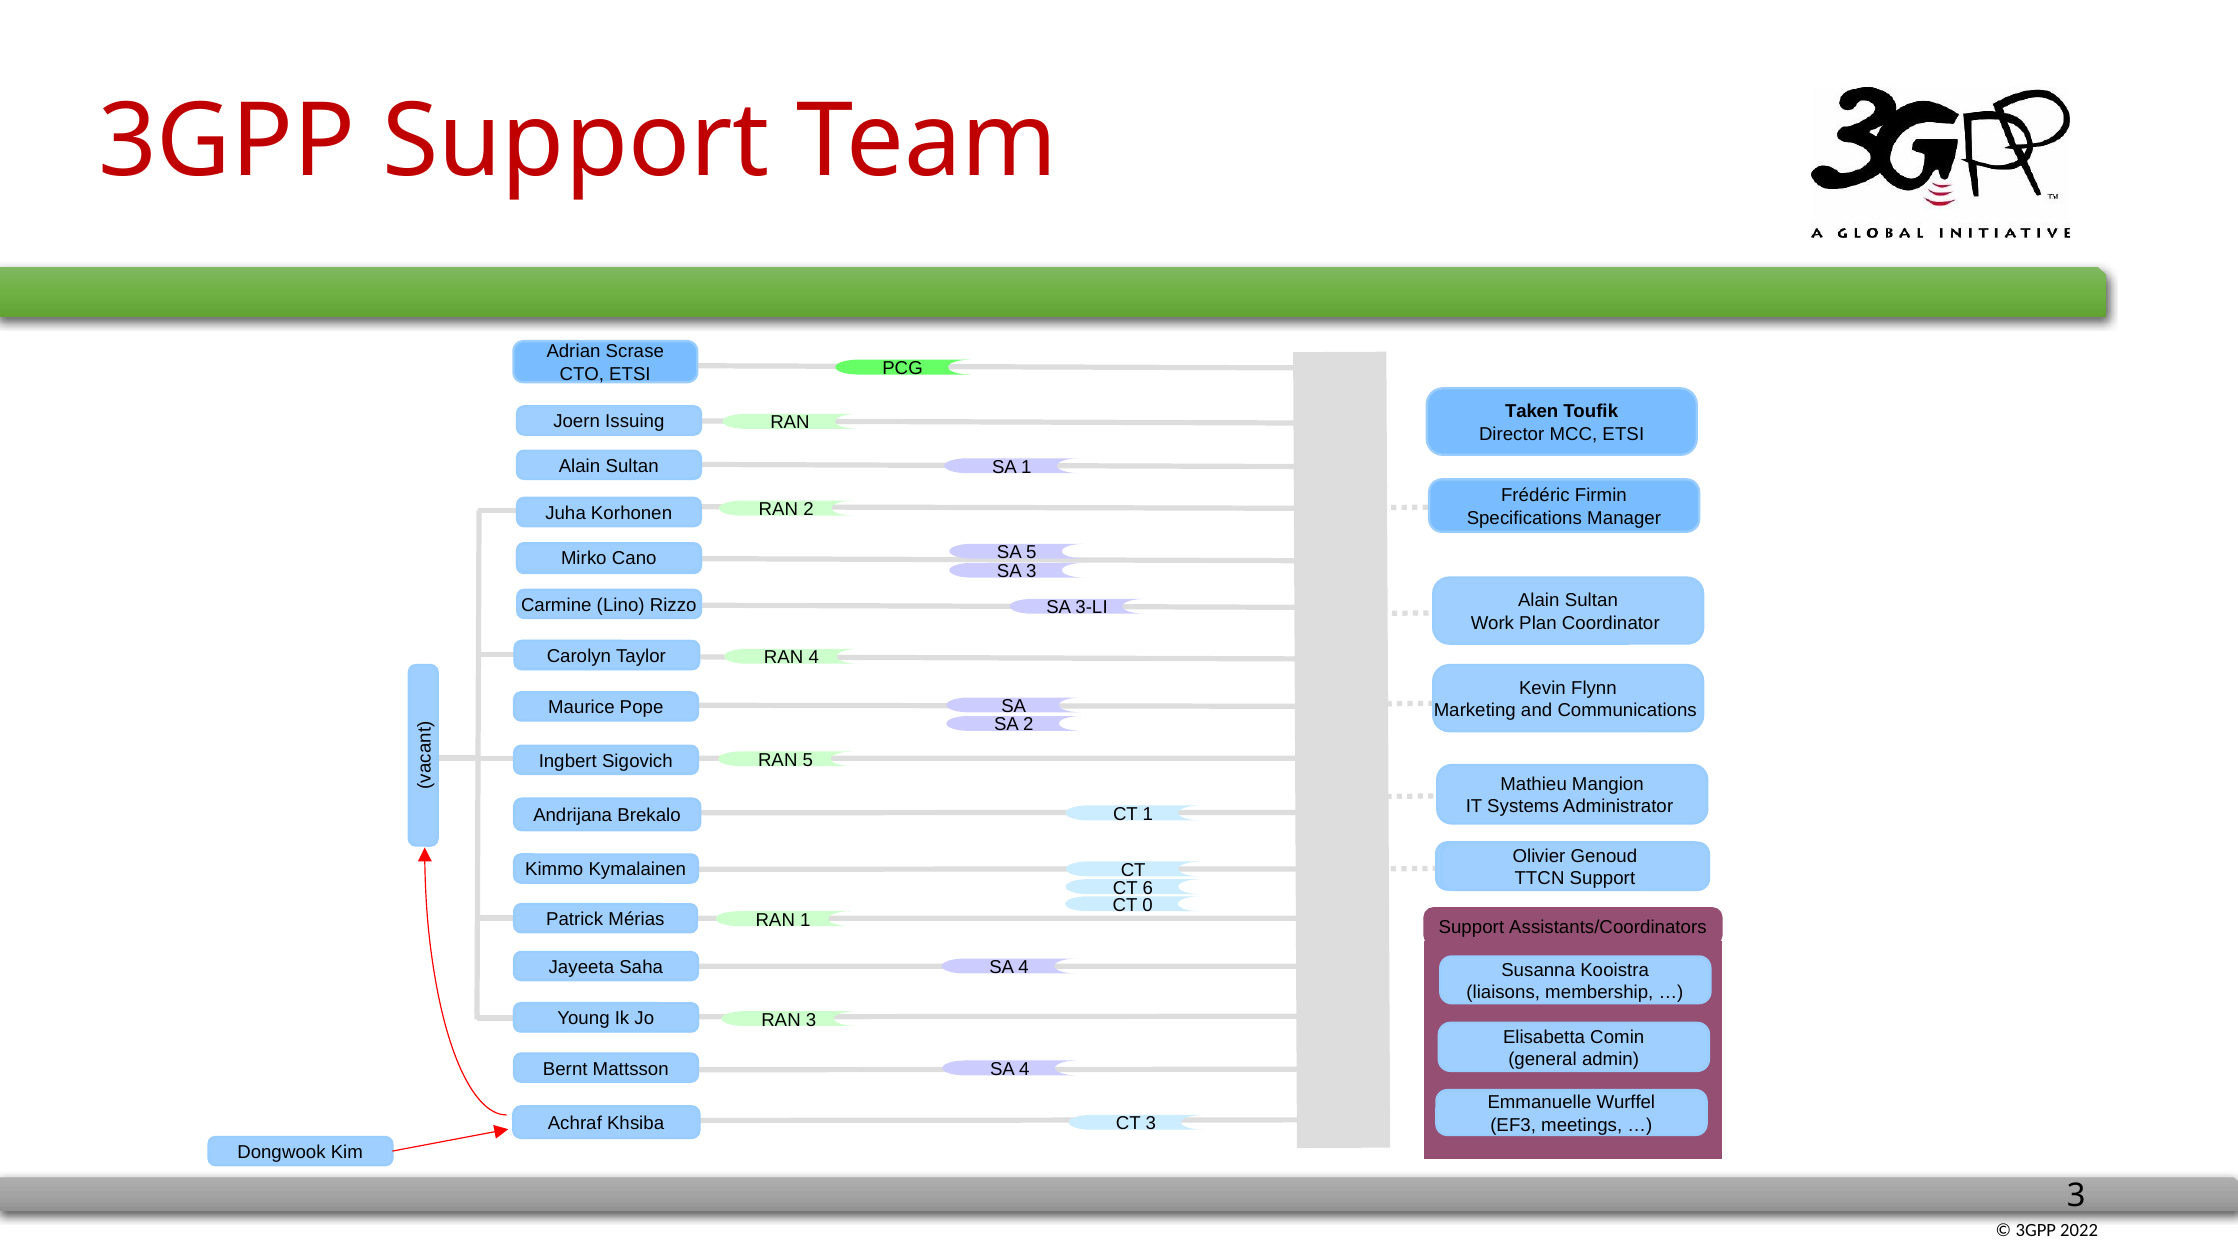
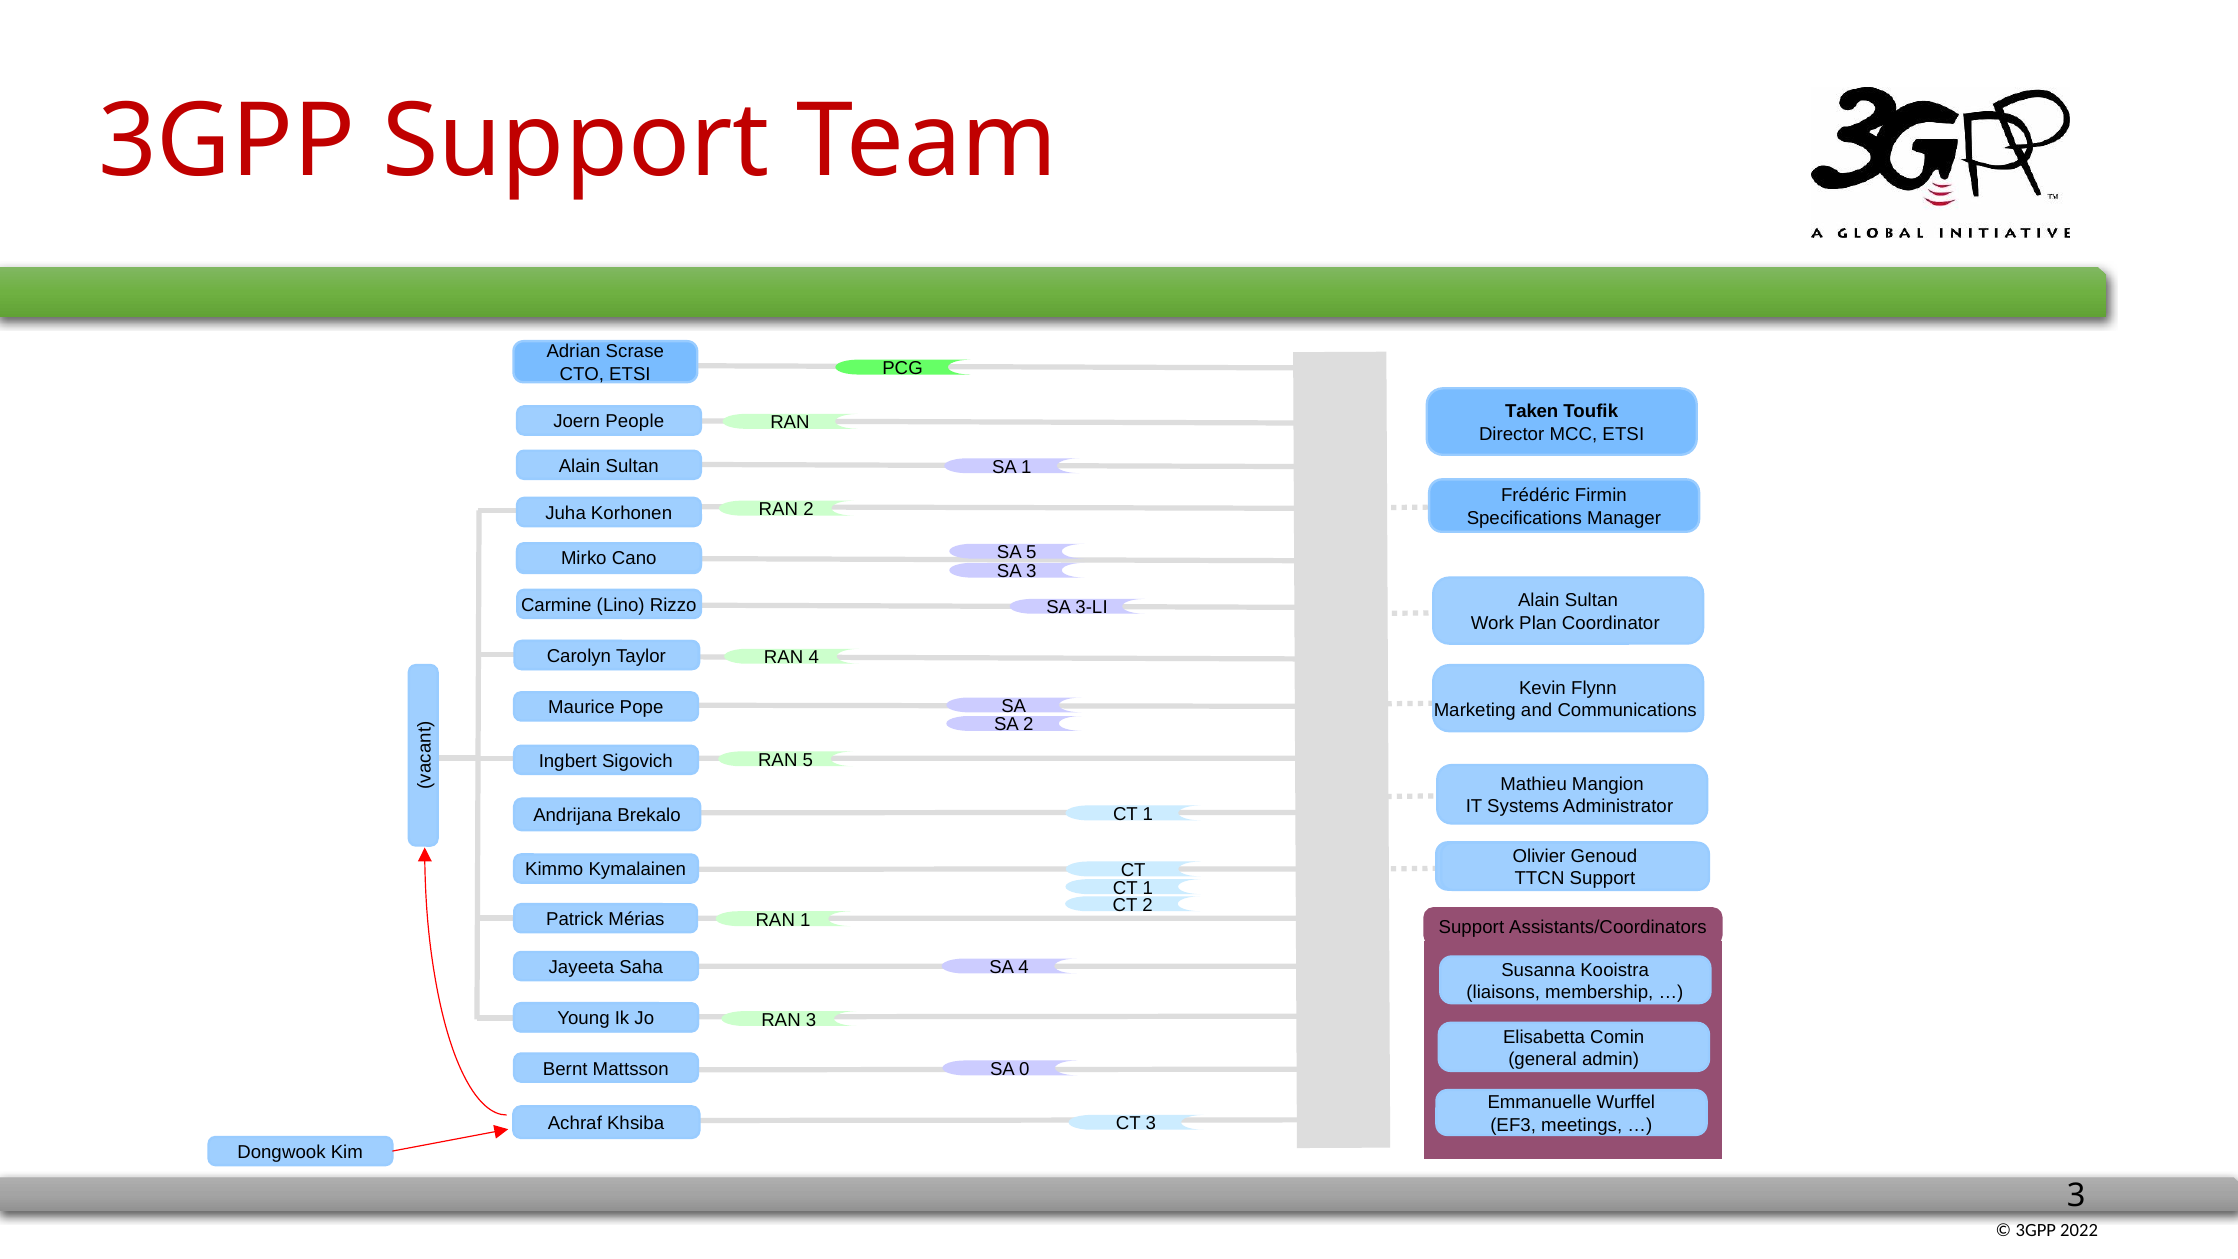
Issuing: Issuing -> People
6 at (1148, 888): 6 -> 1
CT 0: 0 -> 2
4 at (1024, 1069): 4 -> 0
